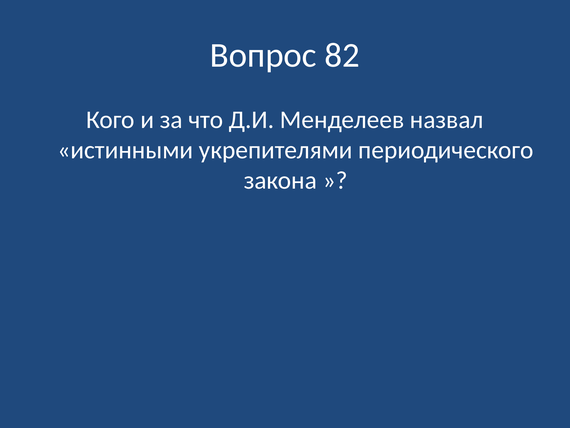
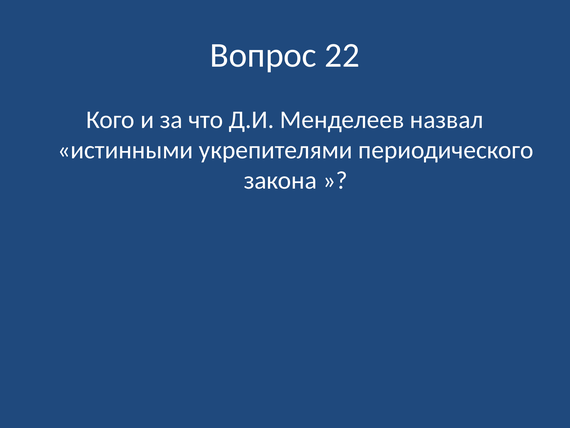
82: 82 -> 22
